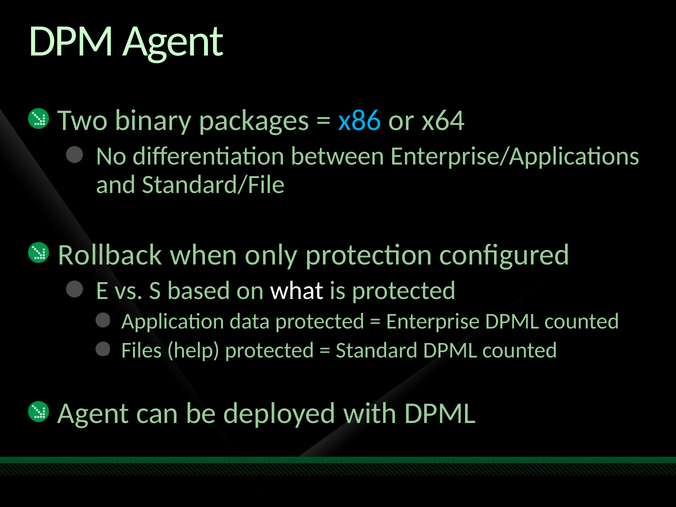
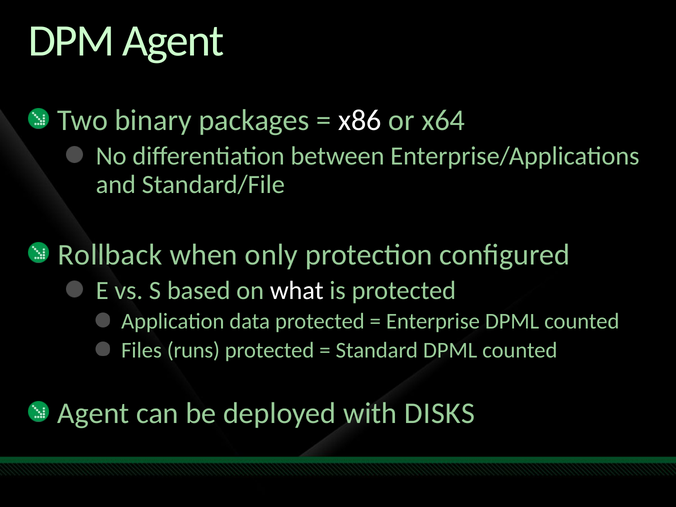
x86 colour: light blue -> white
help: help -> runs
with DPML: DPML -> DISKS
